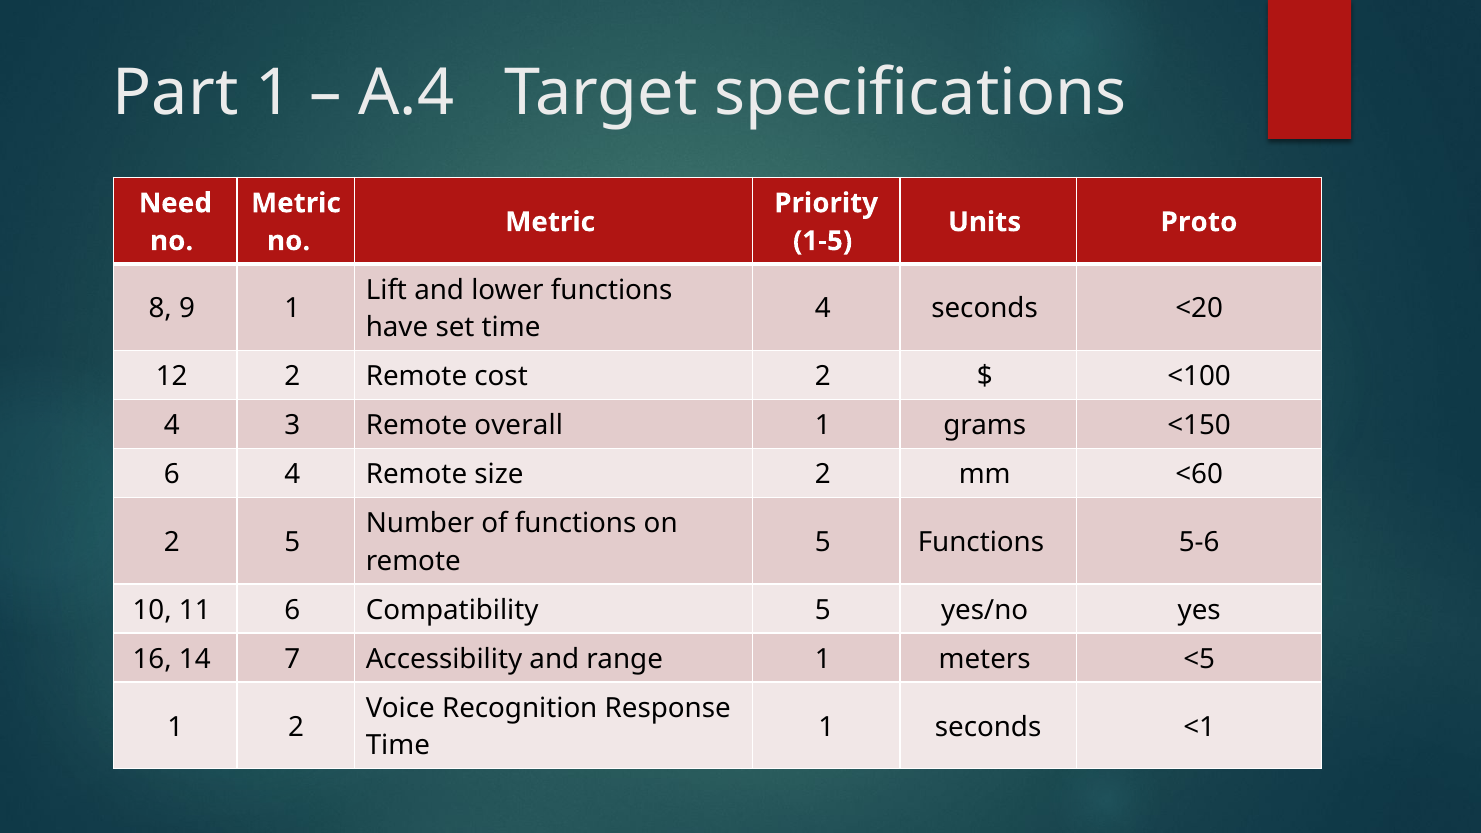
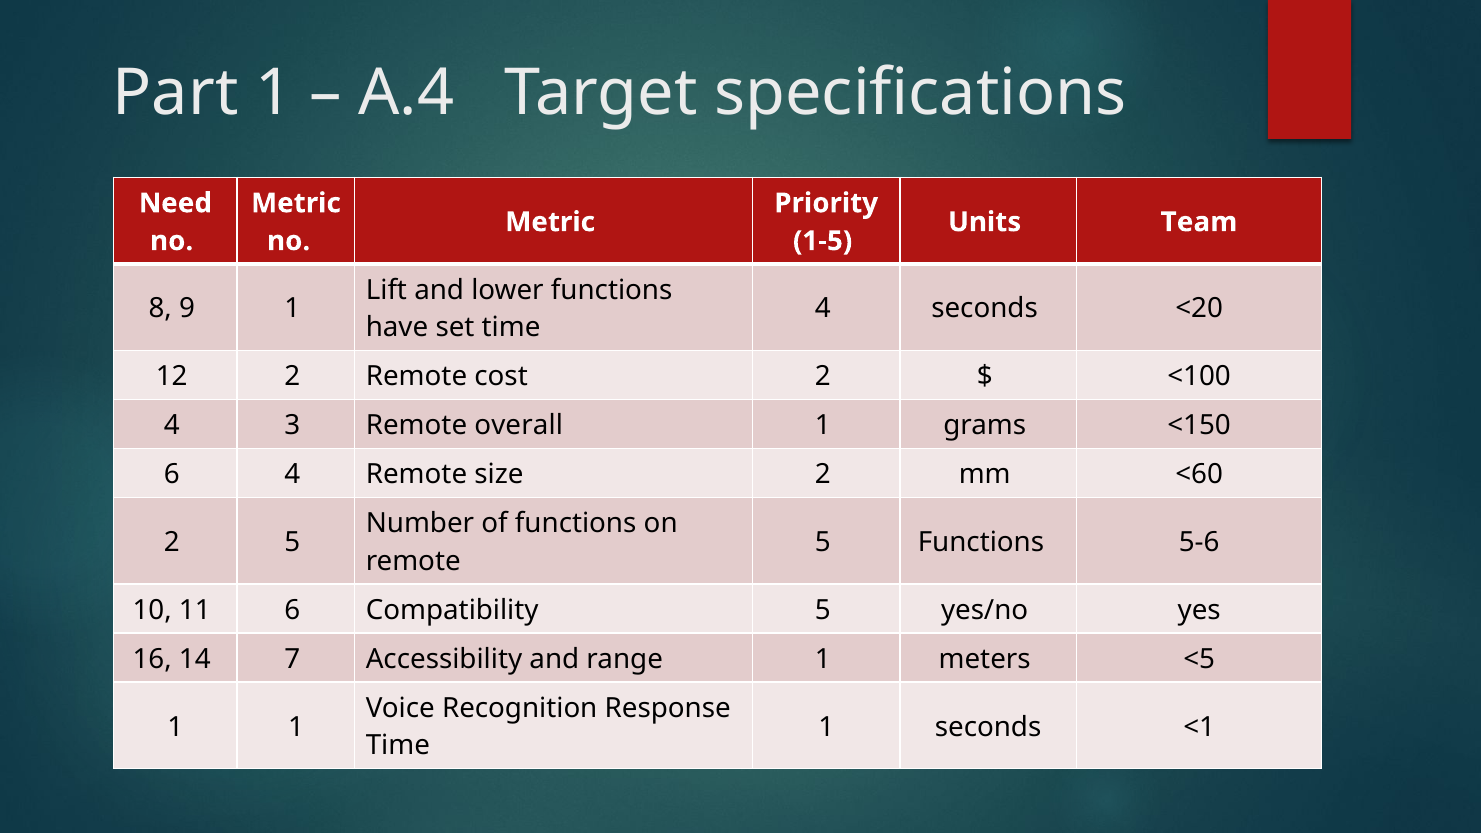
Proto: Proto -> Team
1 2: 2 -> 1
